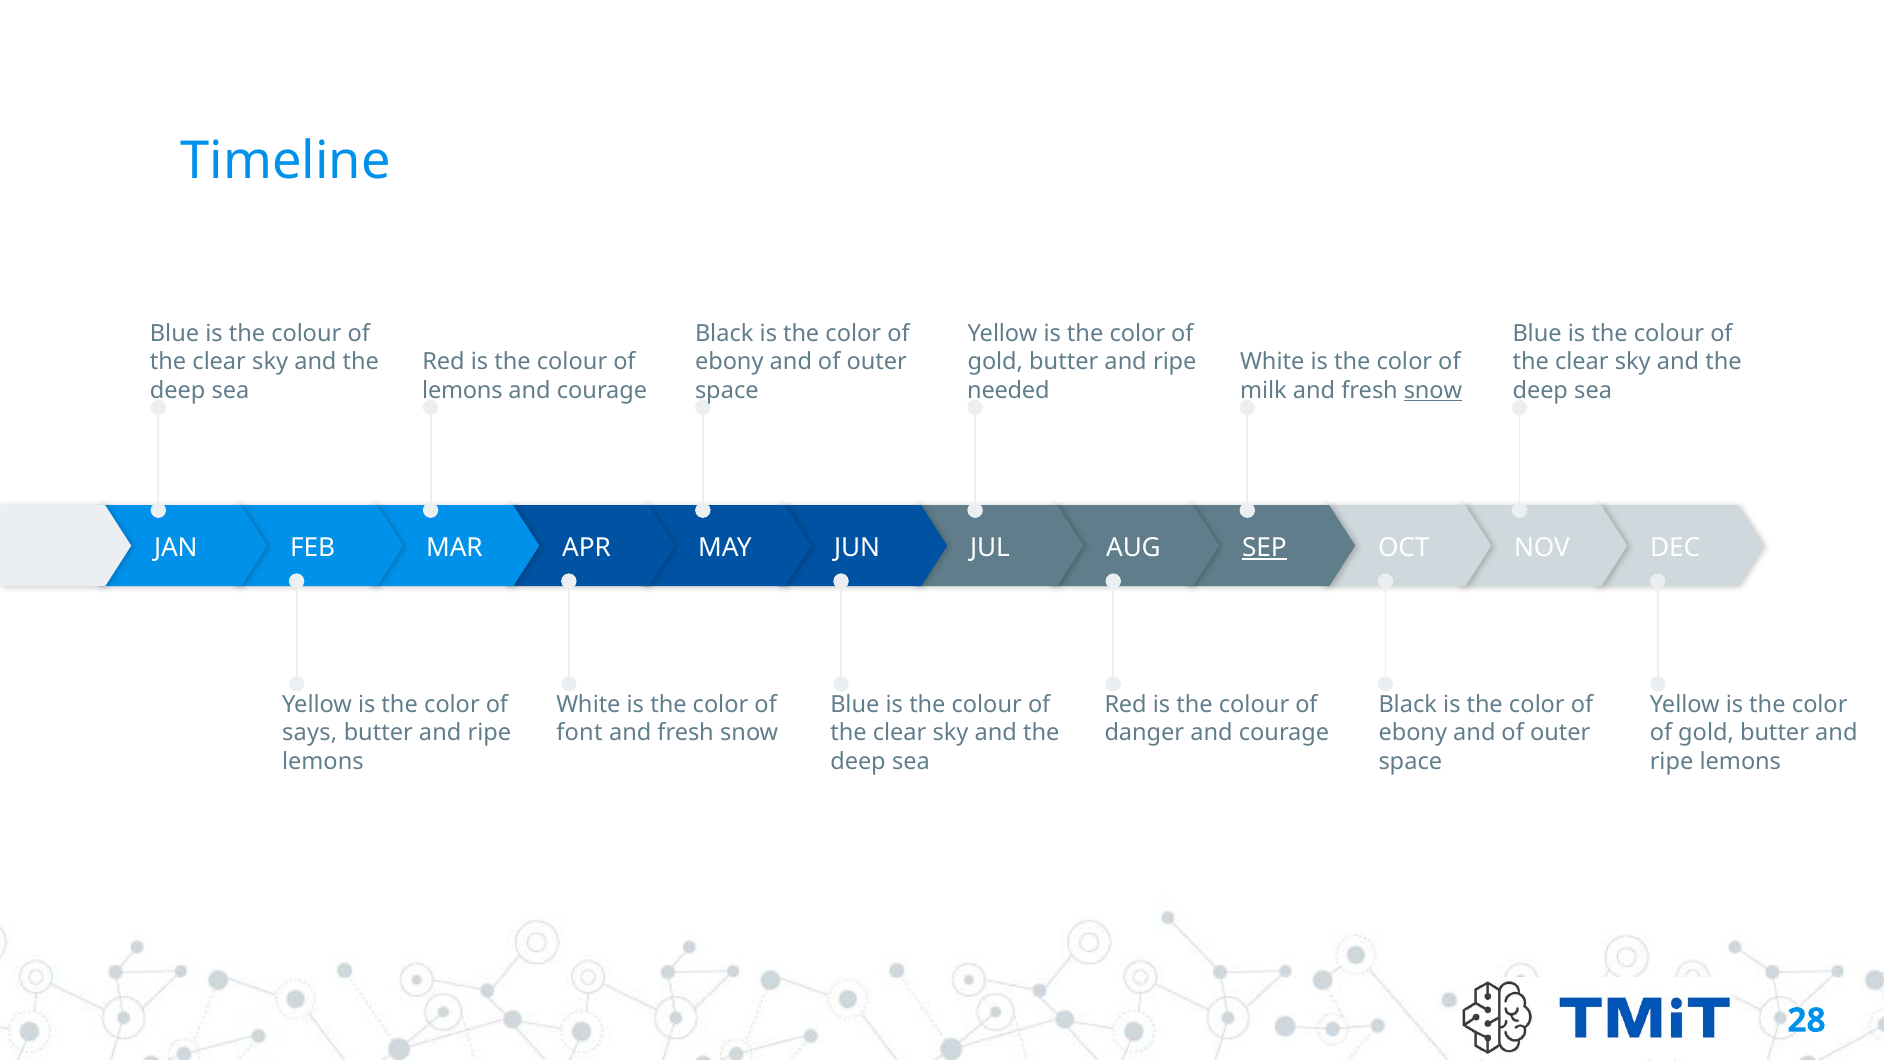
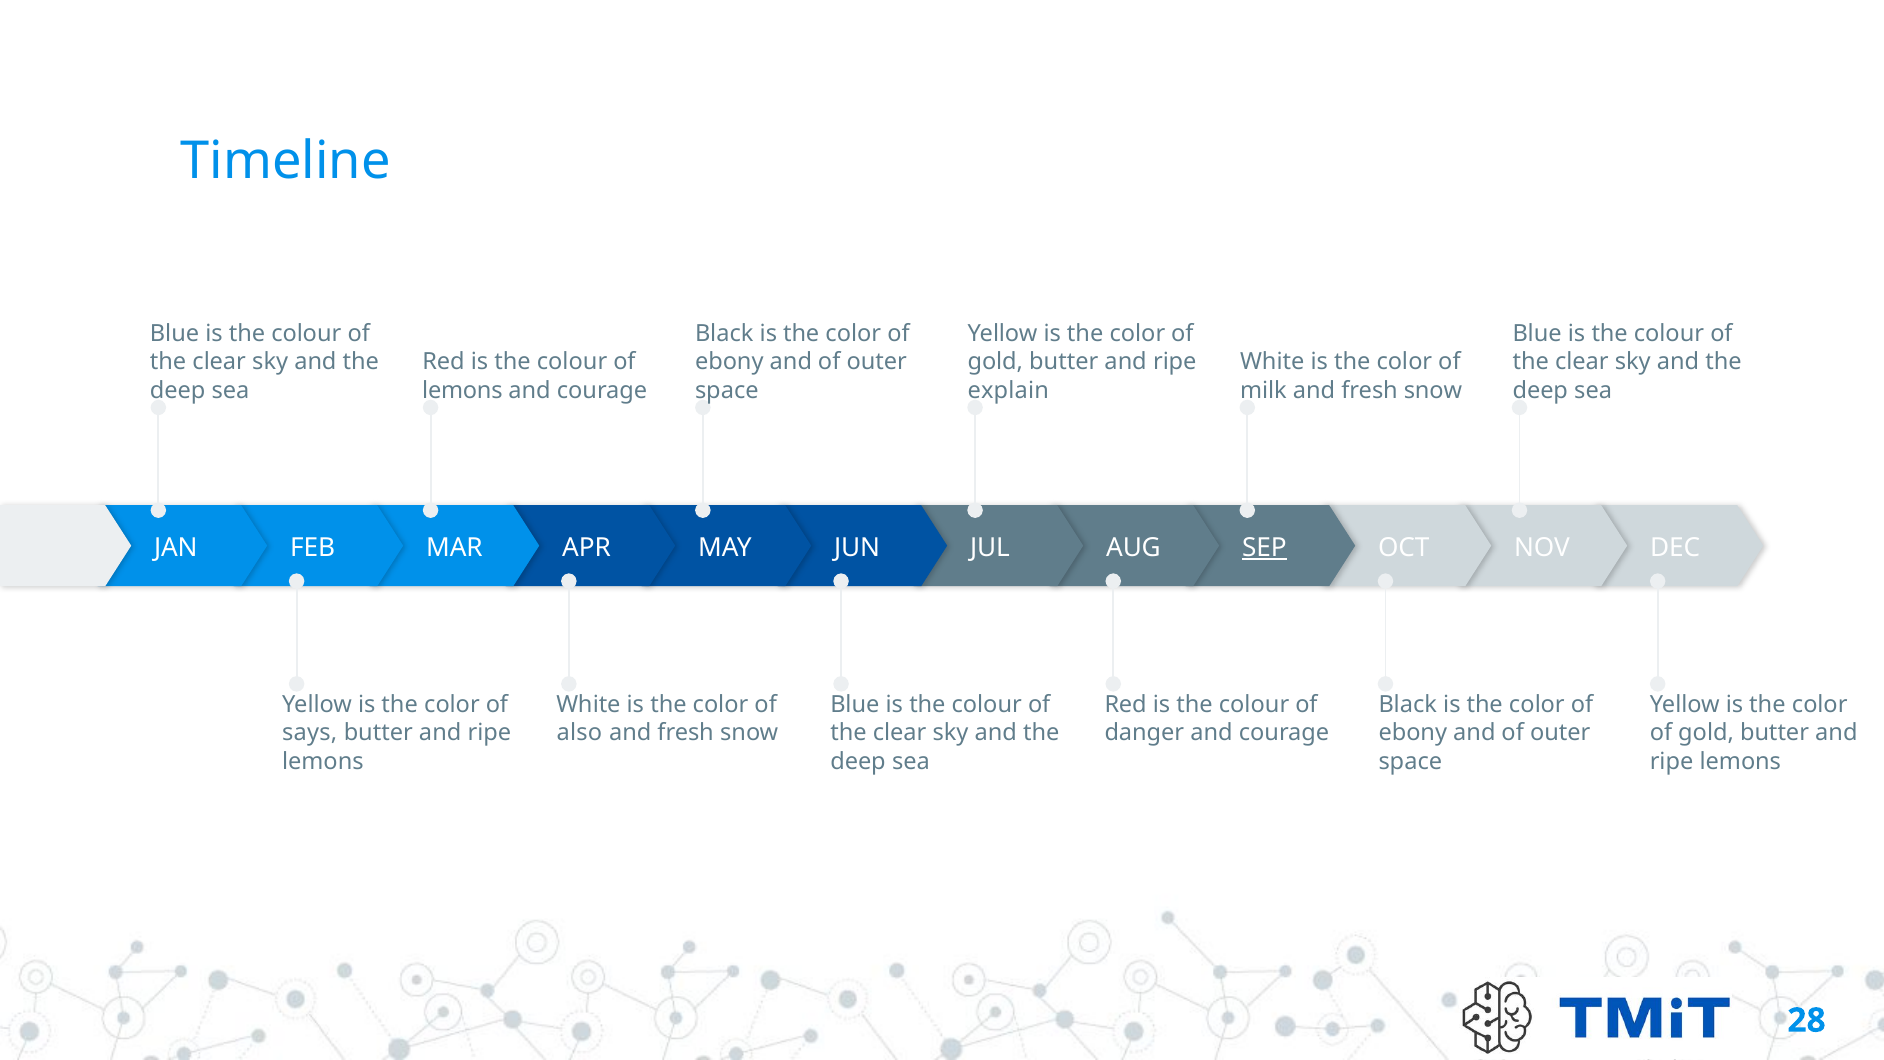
needed: needed -> explain
snow at (1433, 390) underline: present -> none
font: font -> also
